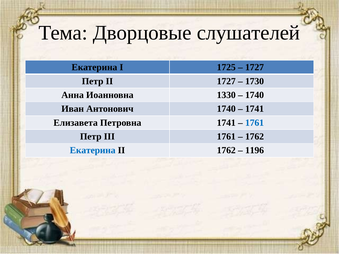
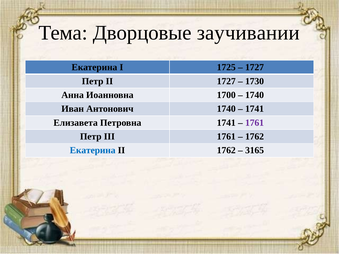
слушателей: слушателей -> заучивании
1330: 1330 -> 1700
1761 at (255, 123) colour: blue -> purple
1196: 1196 -> 3165
